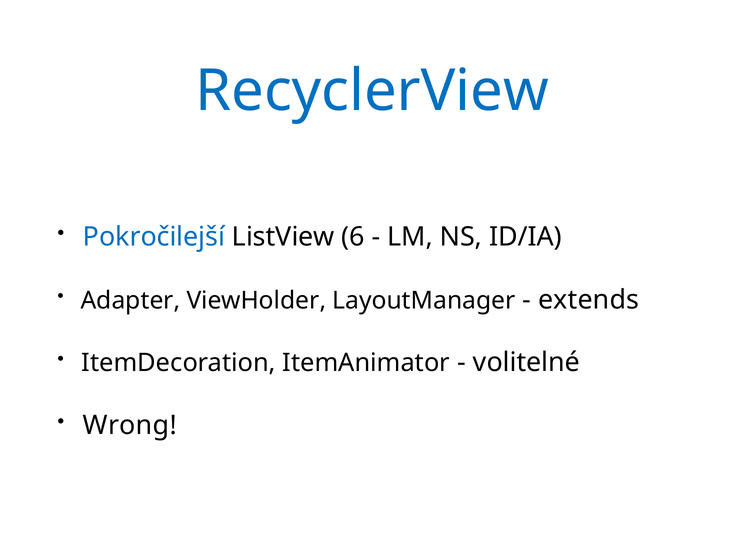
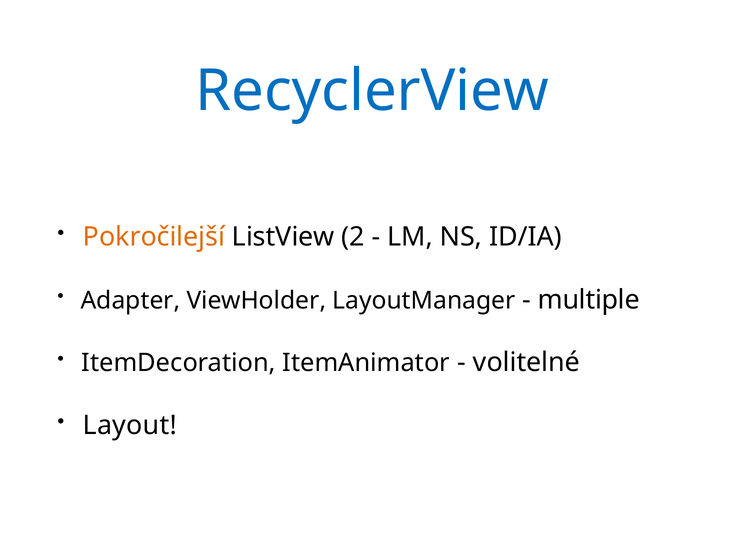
Pokročilejší colour: blue -> orange
6: 6 -> 2
extends: extends -> multiple
Wrong: Wrong -> Layout
